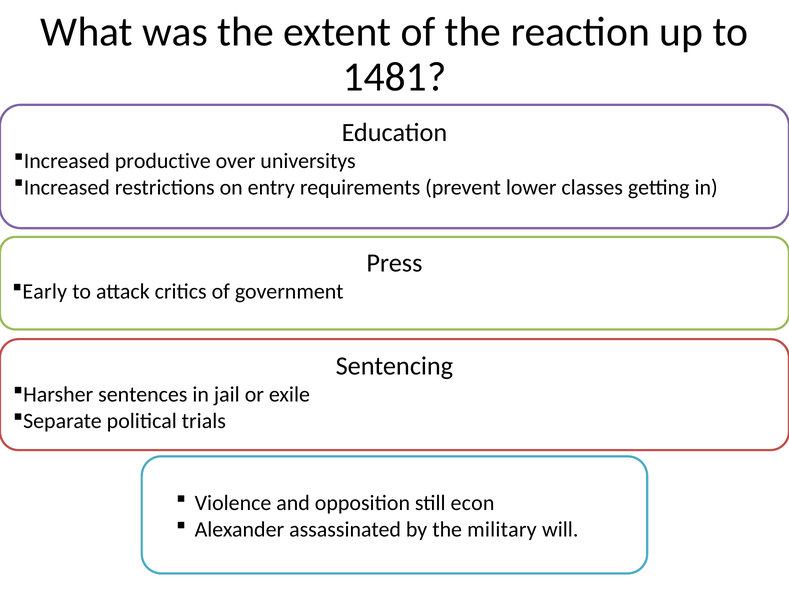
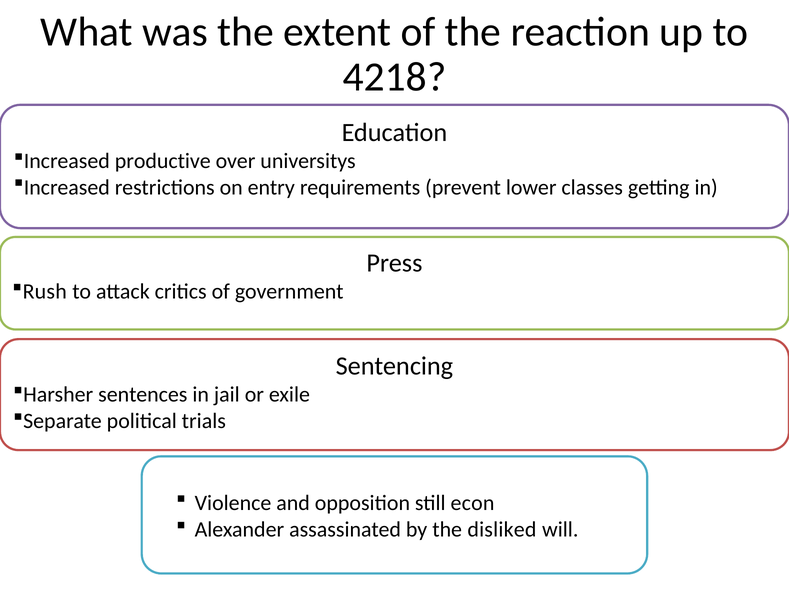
1481: 1481 -> 4218
Early: Early -> Rush
military: military -> disliked
